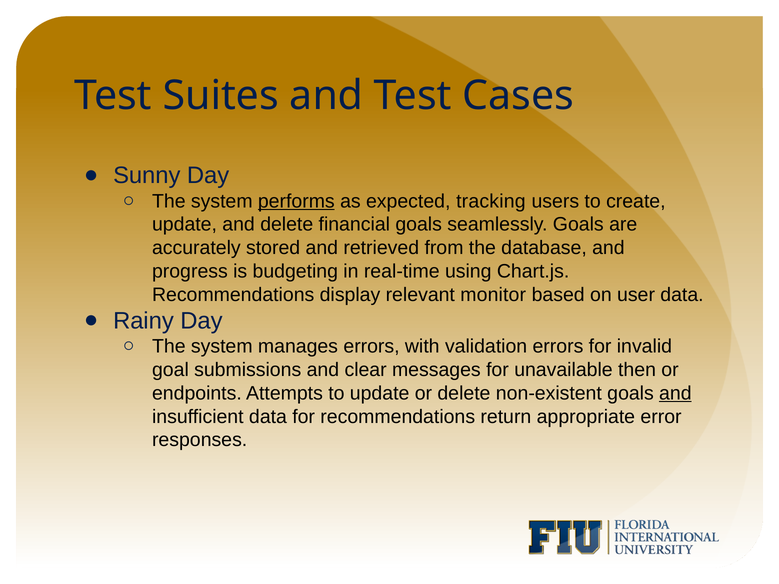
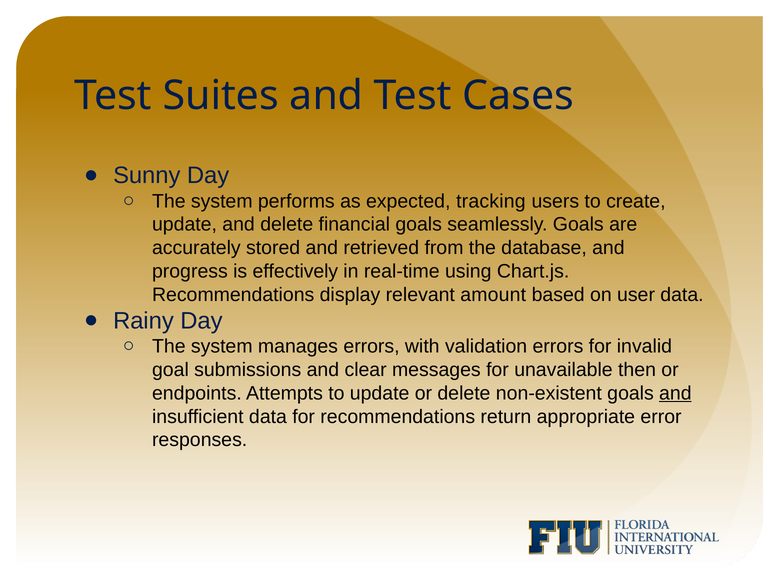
performs underline: present -> none
budgeting: budgeting -> effectively
monitor: monitor -> amount
